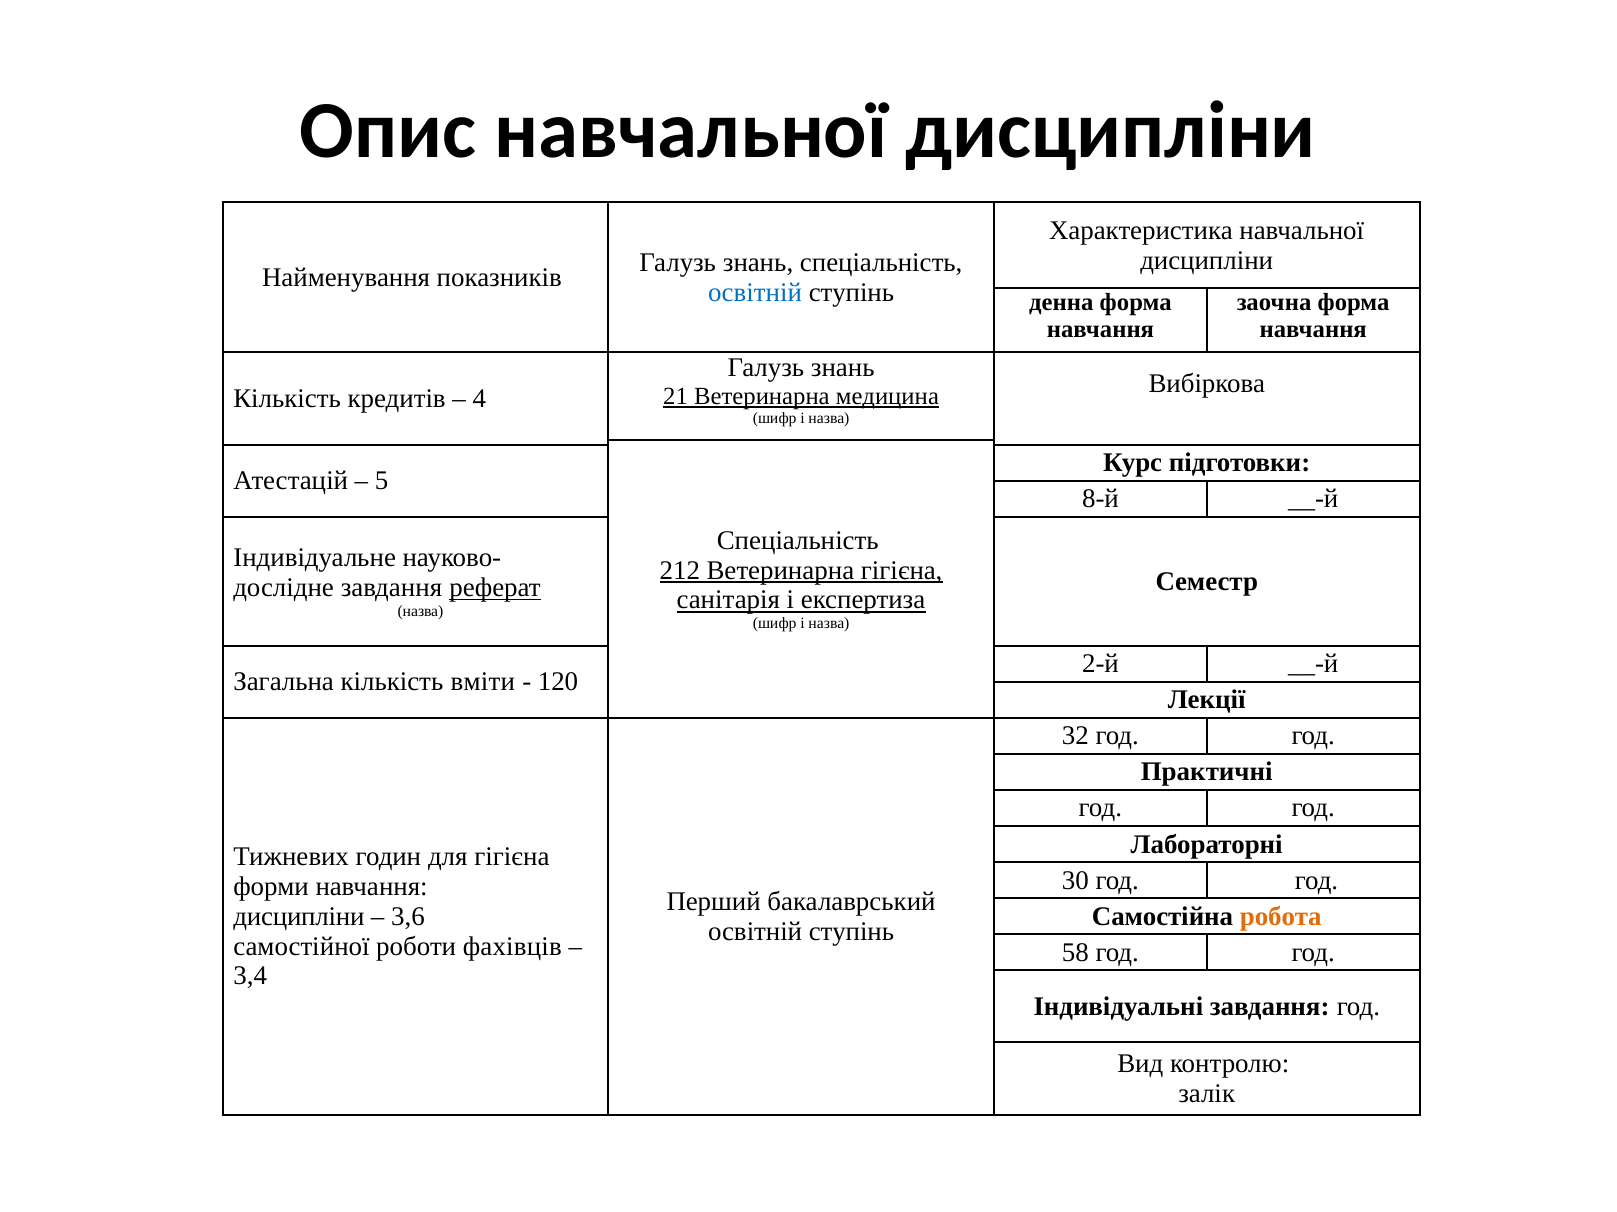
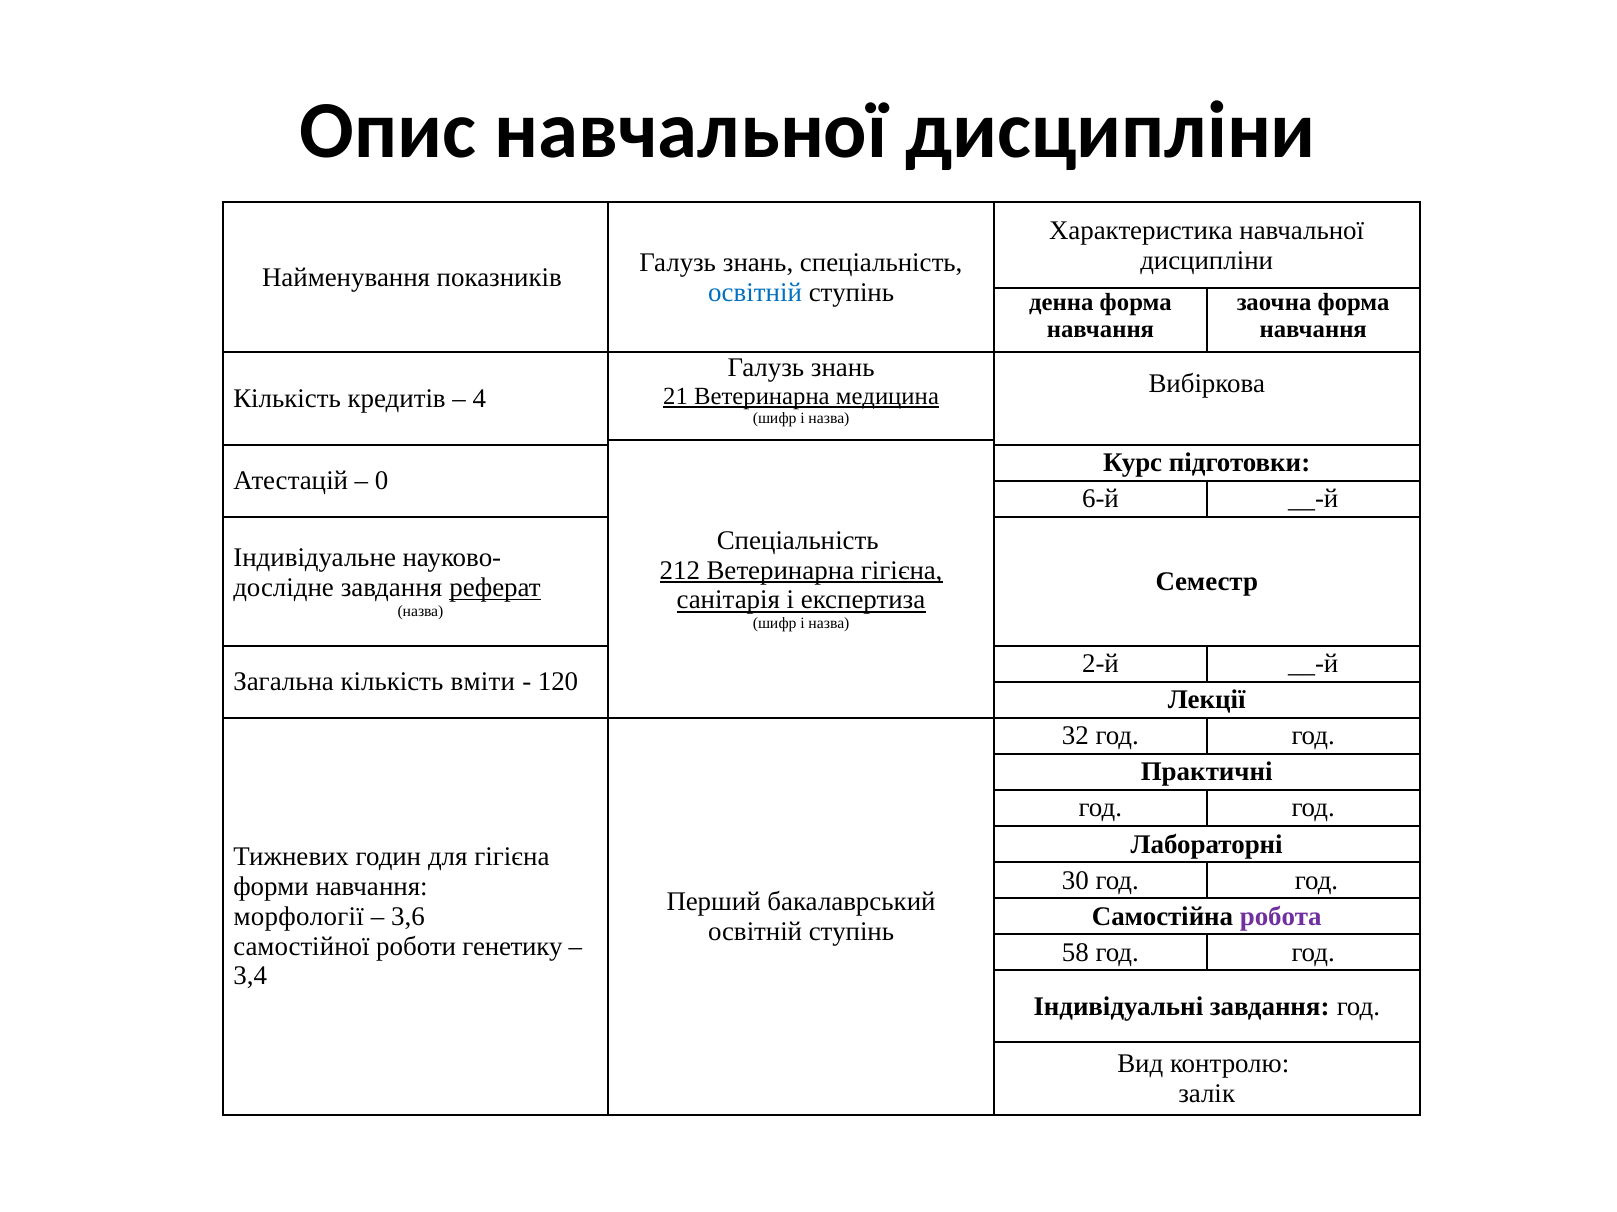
5: 5 -> 0
8-й: 8-й -> 6-й
дисципліни at (299, 917): дисципліни -> морфології
робота colour: orange -> purple
фахівців: фахівців -> генетику
